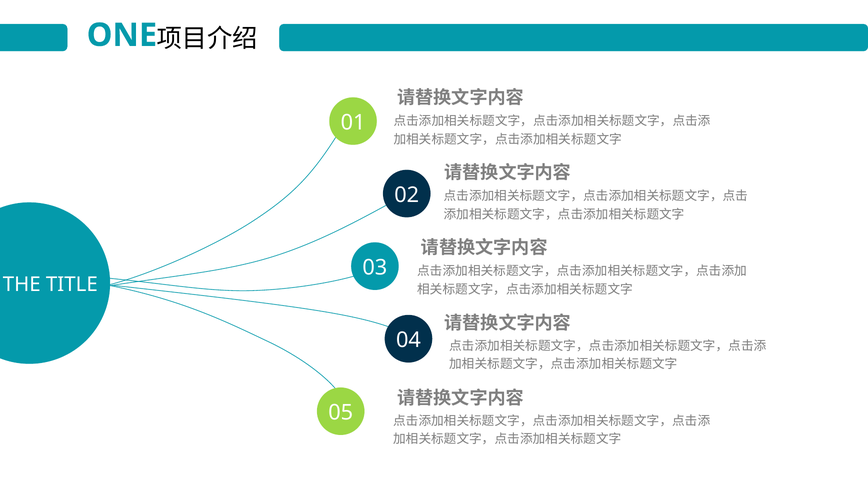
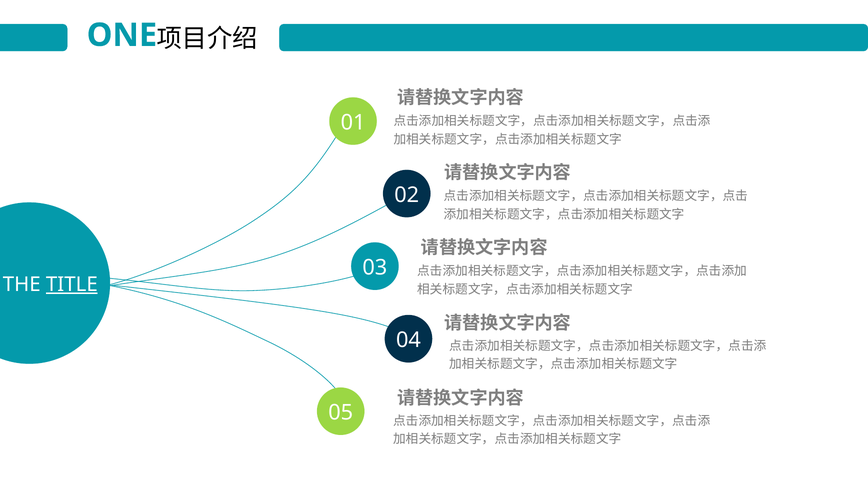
TITLE underline: none -> present
